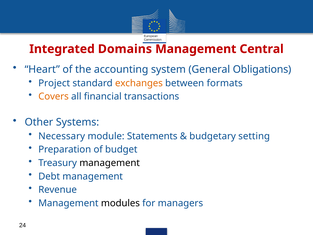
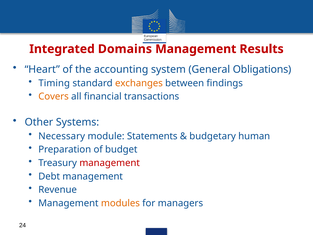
Central: Central -> Results
Project: Project -> Timing
formats: formats -> findings
setting: setting -> human
management at (110, 163) colour: black -> red
modules colour: black -> orange
